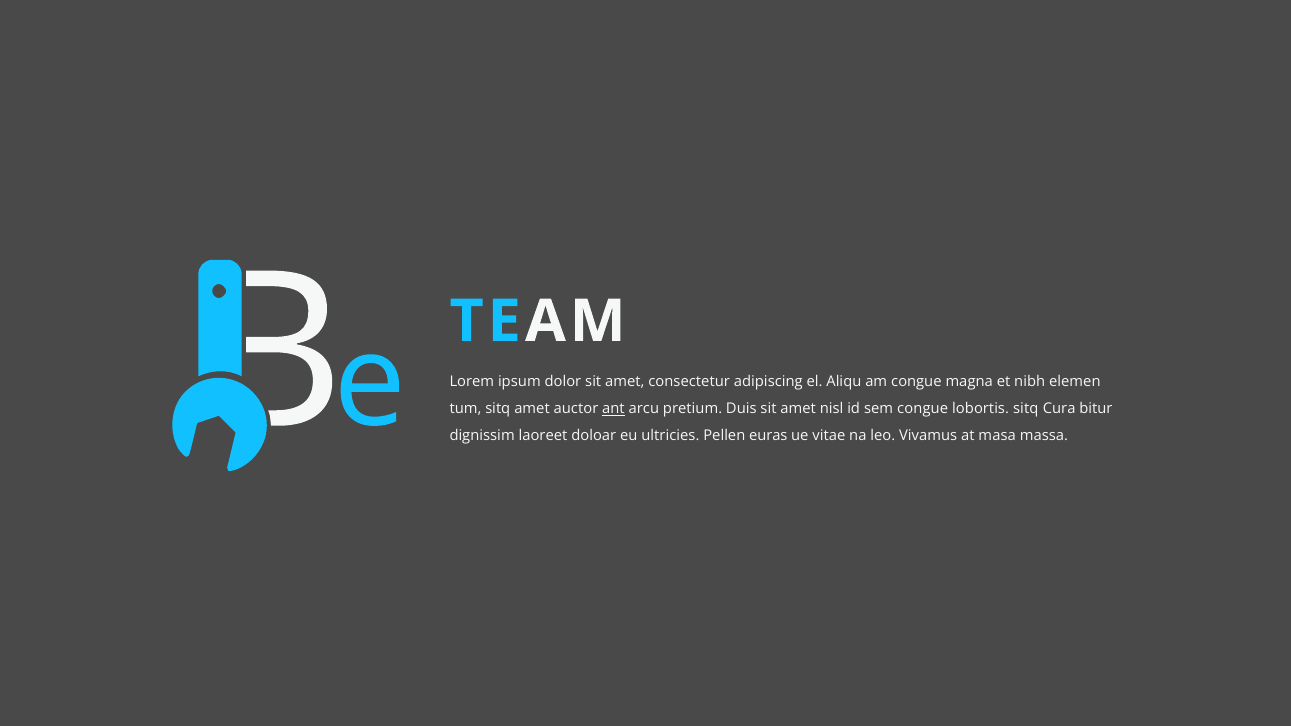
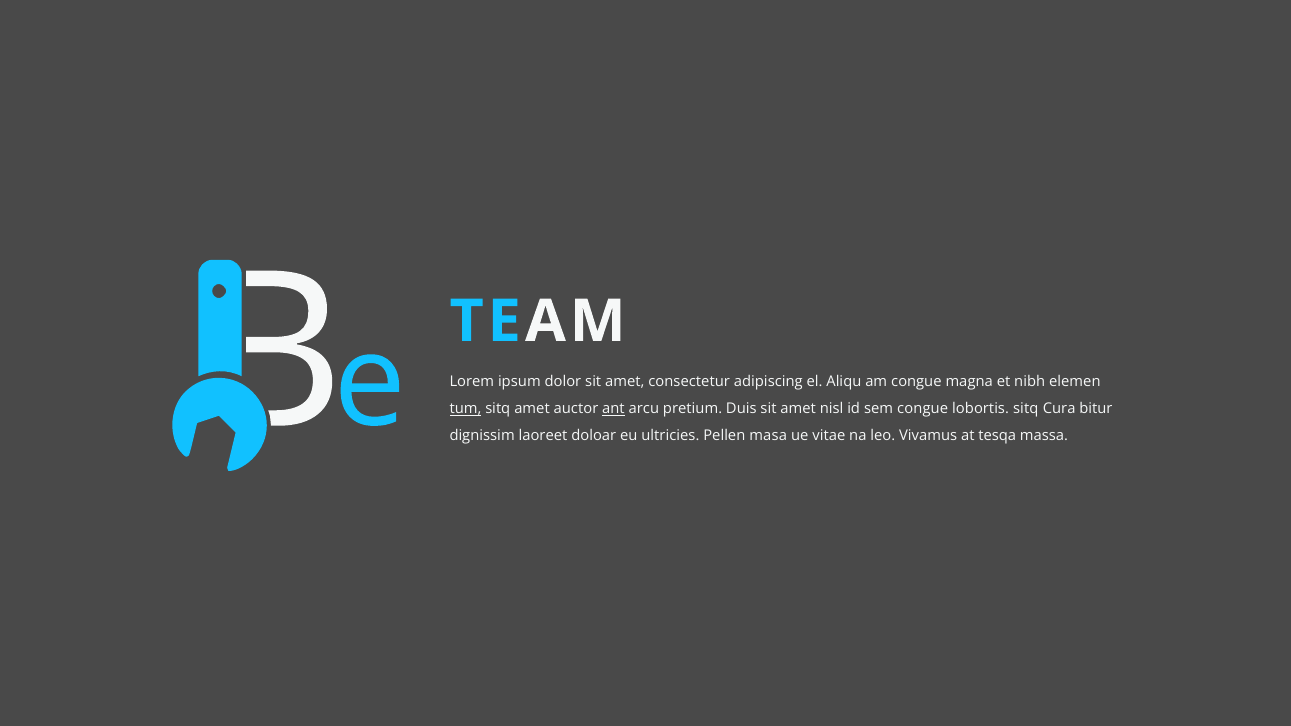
tum underline: none -> present
euras: euras -> masa
masa: masa -> tesqa
